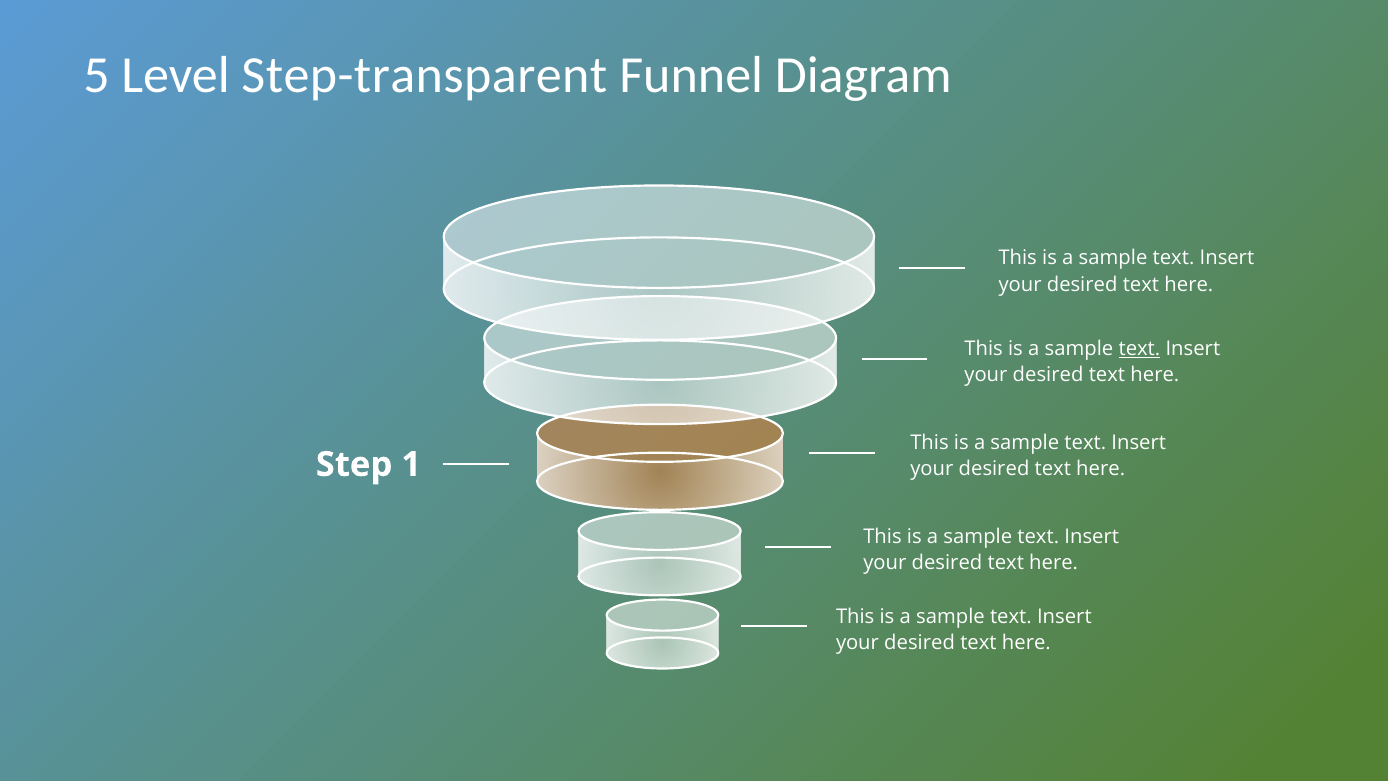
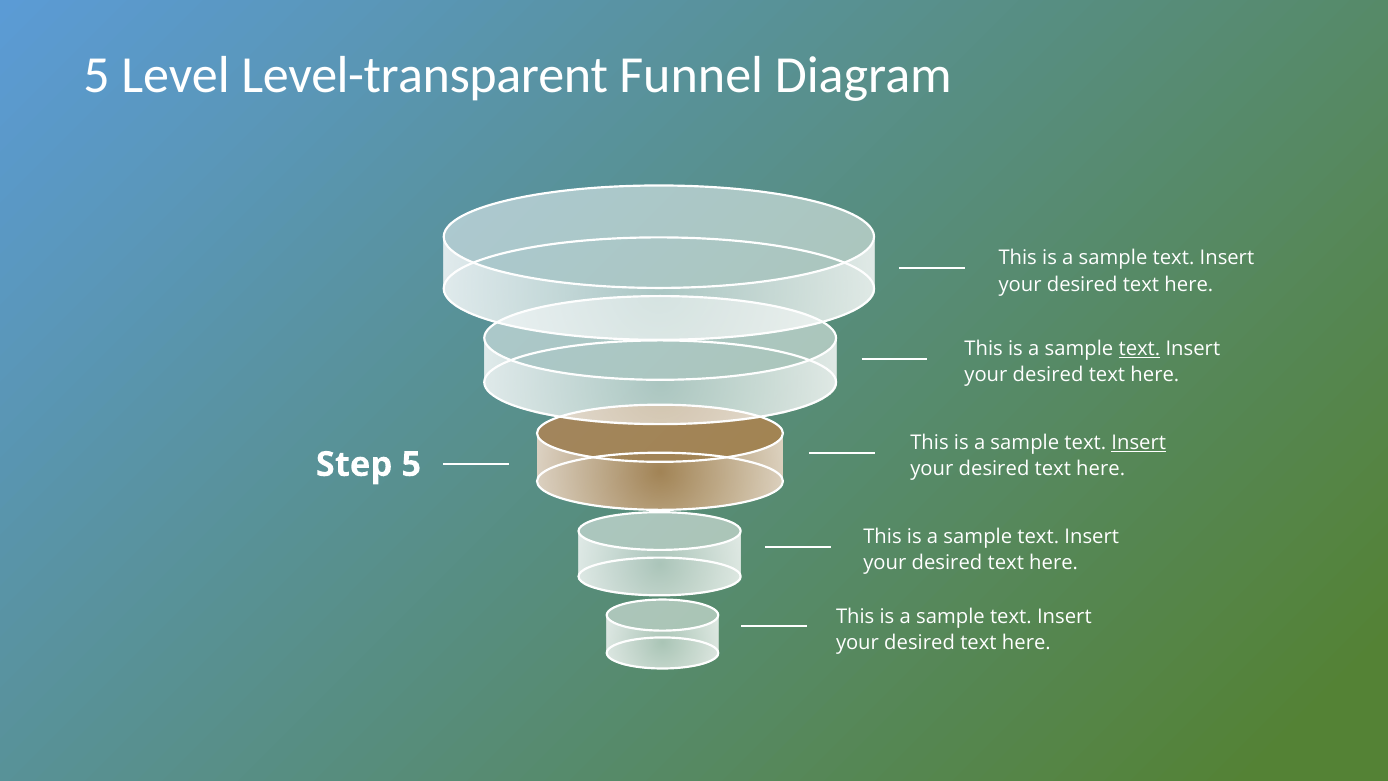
Step-transparent: Step-transparent -> Level-transparent
Insert at (1139, 442) underline: none -> present
Step 1: 1 -> 5
